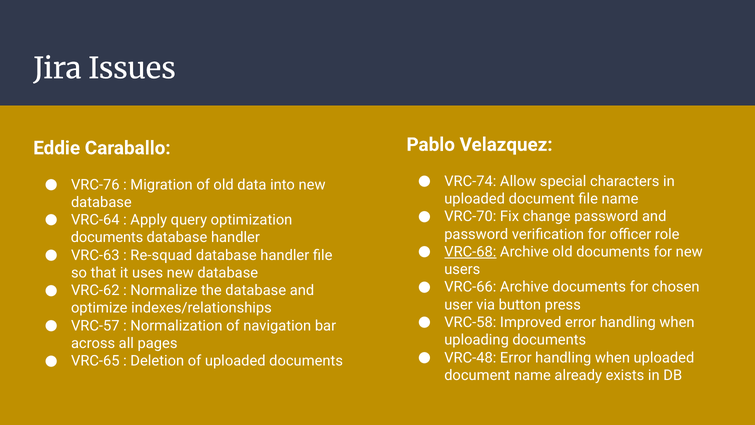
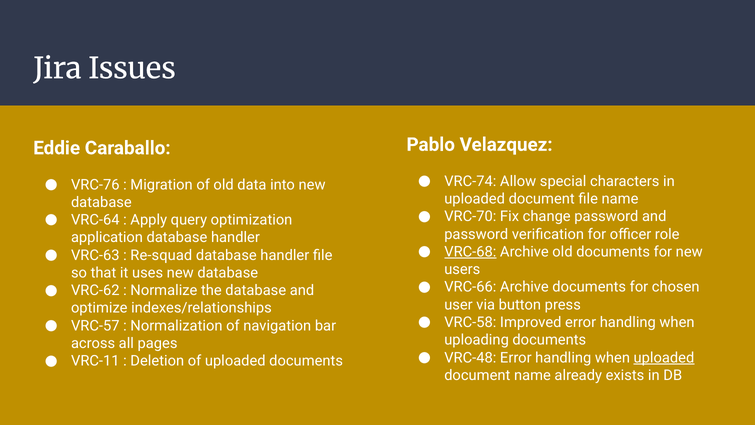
documents at (107, 237): documents -> application
uploaded at (664, 357) underline: none -> present
VRC-65: VRC-65 -> VRC-11
